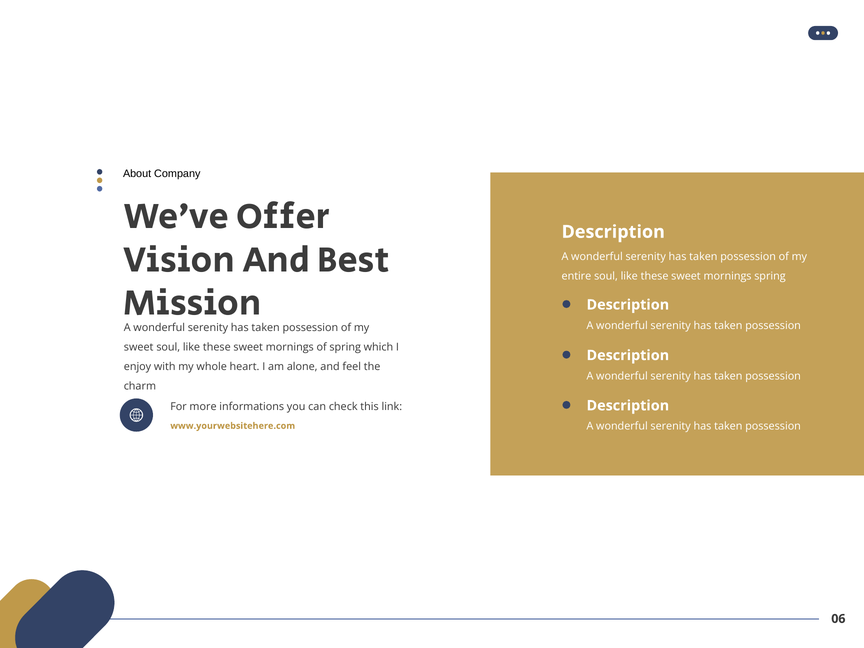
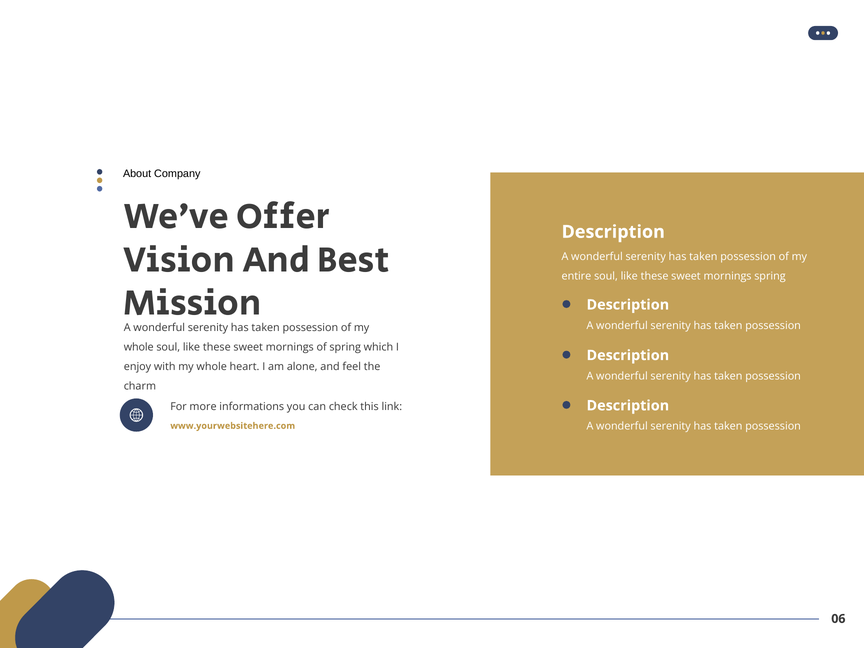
sweet at (139, 347): sweet -> whole
